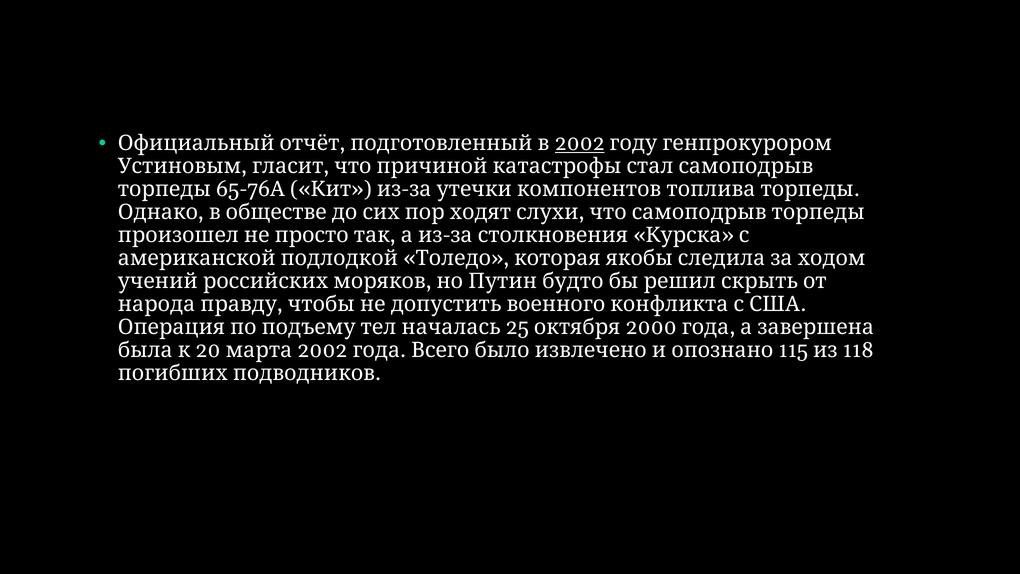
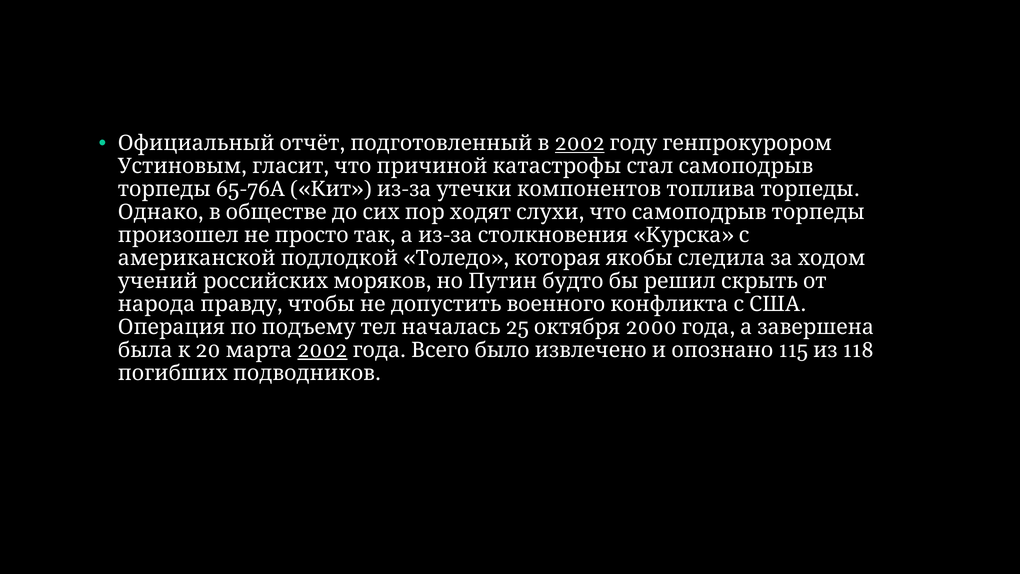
2002 at (322, 350) underline: none -> present
